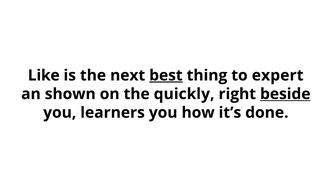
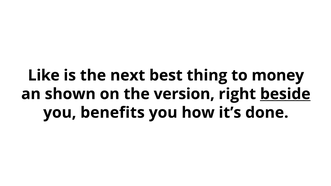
best underline: present -> none
expert: expert -> money
quickly: quickly -> version
learners: learners -> benefits
